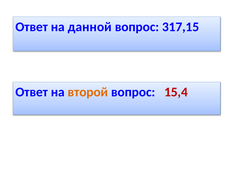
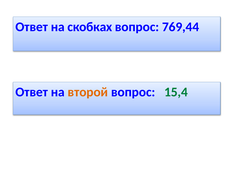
данной: данной -> скобках
317,15: 317,15 -> 769,44
15,4 colour: red -> green
